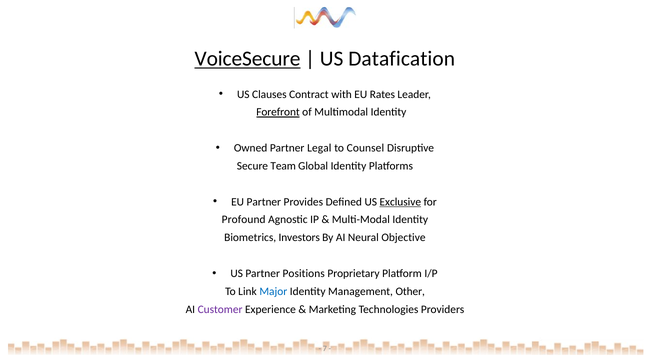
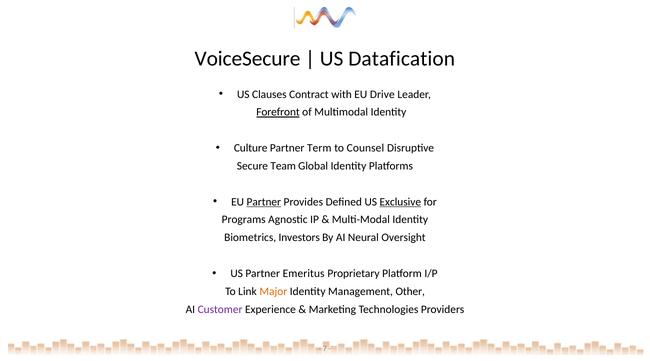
VoiceSecure underline: present -> none
Rates: Rates -> Drive
Owned: Owned -> Culture
Legal: Legal -> Term
Partner at (264, 202) underline: none -> present
Profound: Profound -> Programs
Objective: Objective -> Oversight
Positions: Positions -> Emeritus
Major colour: blue -> orange
